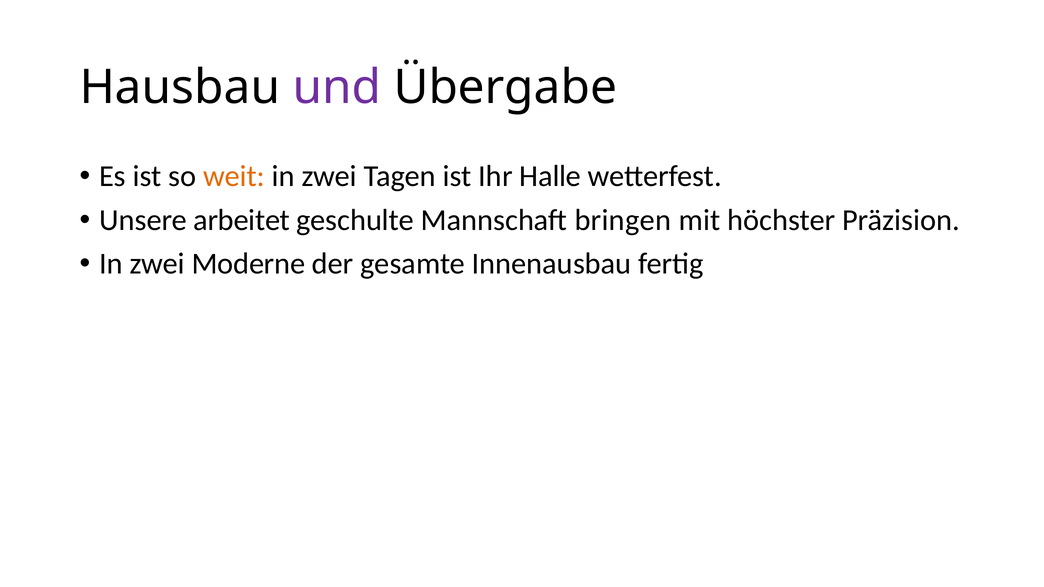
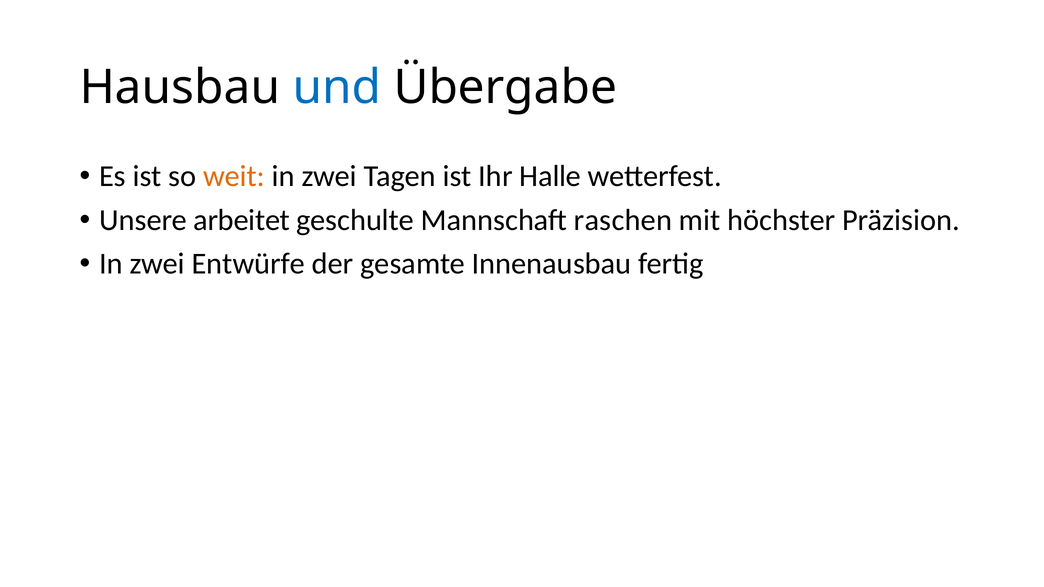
und colour: purple -> blue
bringen: bringen -> raschen
Moderne: Moderne -> Entwürfe
